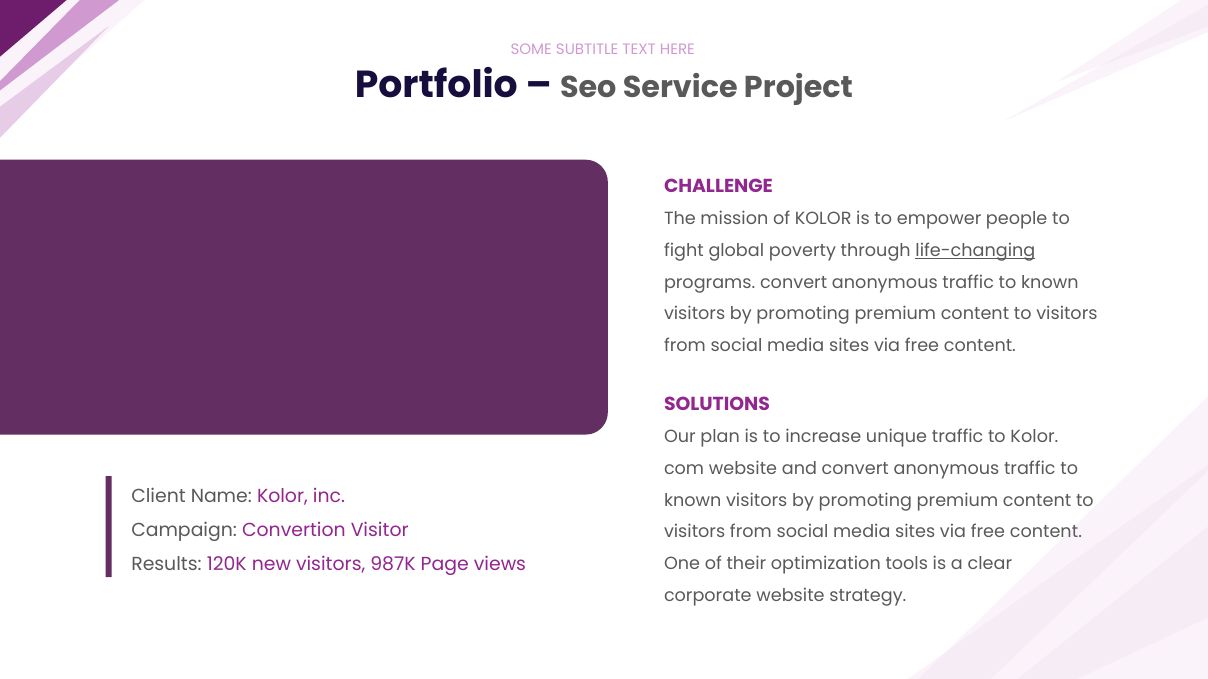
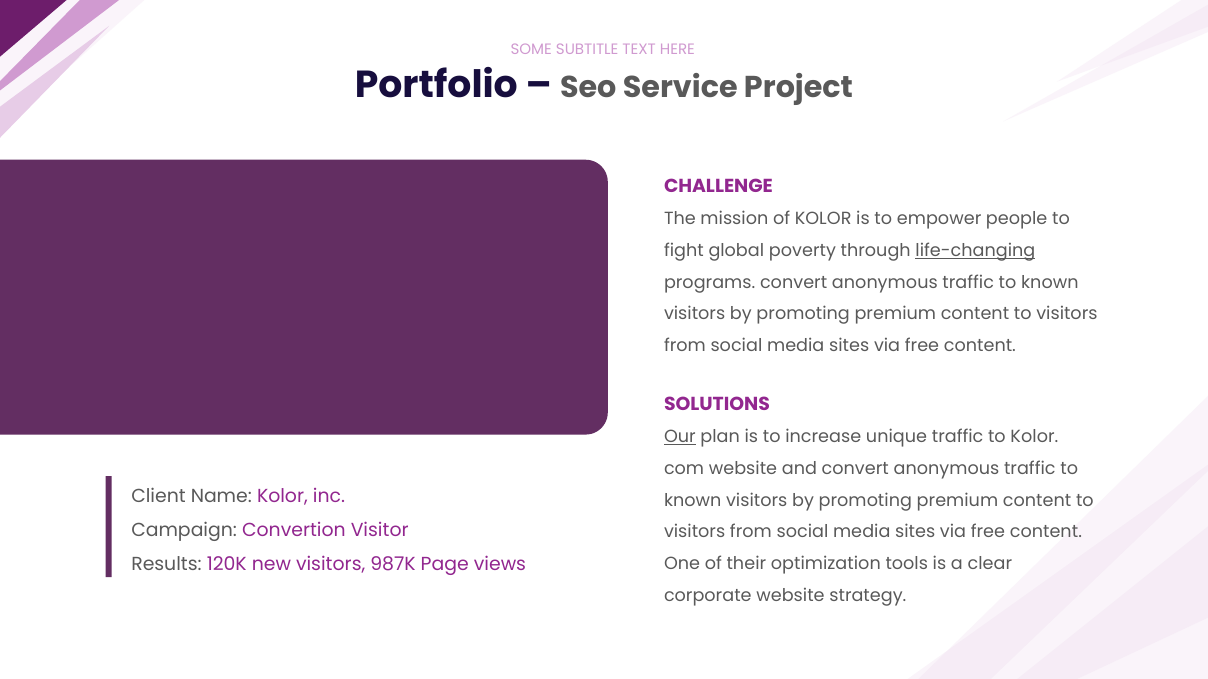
Our underline: none -> present
